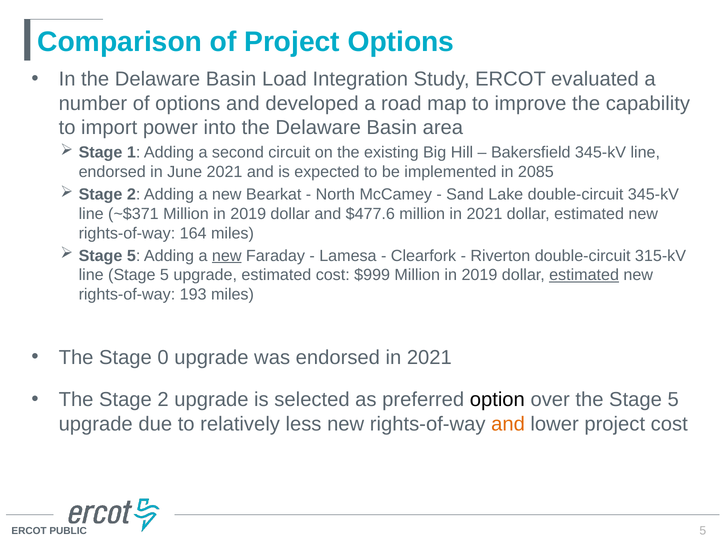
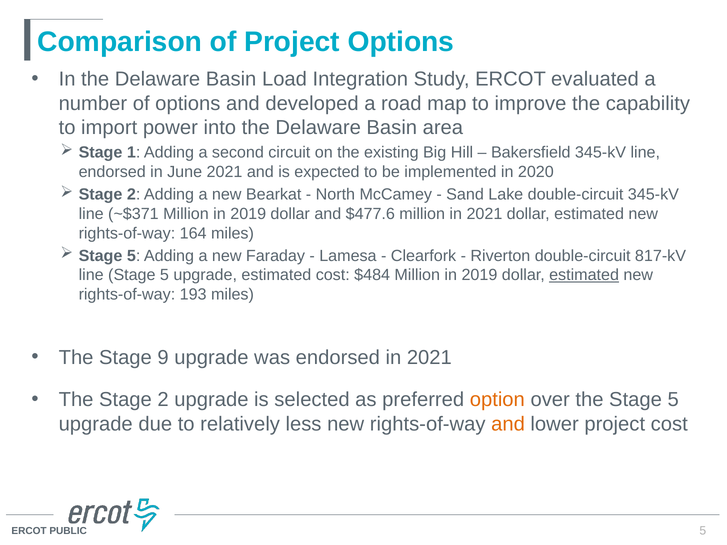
2085: 2085 -> 2020
new at (227, 256) underline: present -> none
315-kV: 315-kV -> 817-kV
$999: $999 -> $484
0: 0 -> 9
option colour: black -> orange
